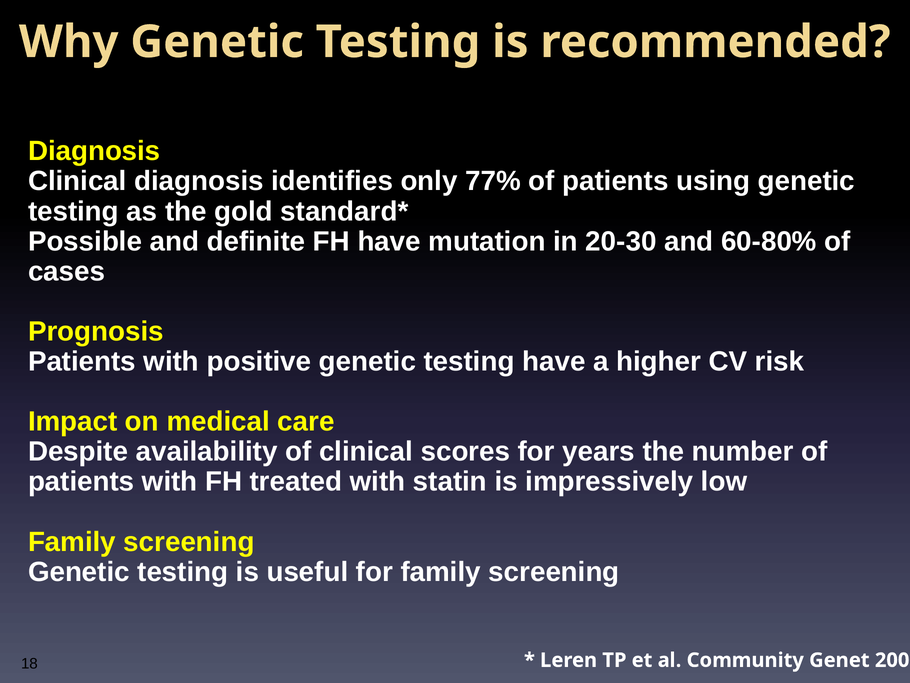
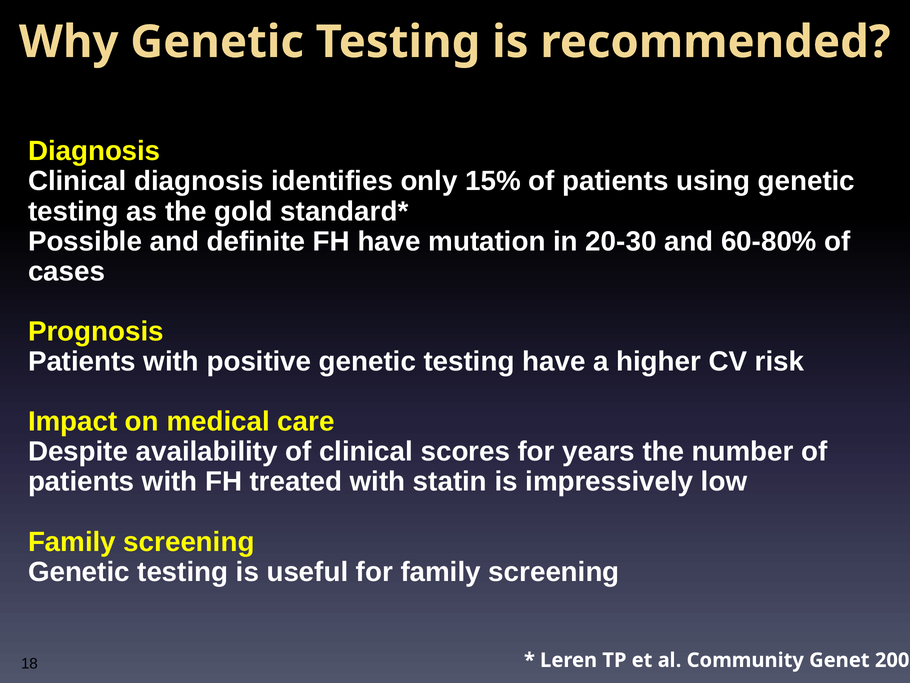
77%: 77% -> 15%
